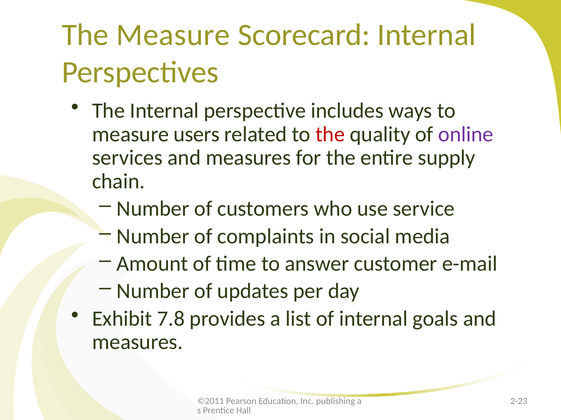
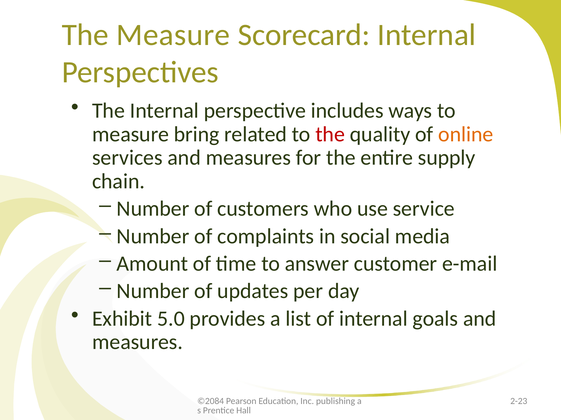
users: users -> bring
online colour: purple -> orange
7.8: 7.8 -> 5.0
©2011: ©2011 -> ©2084
